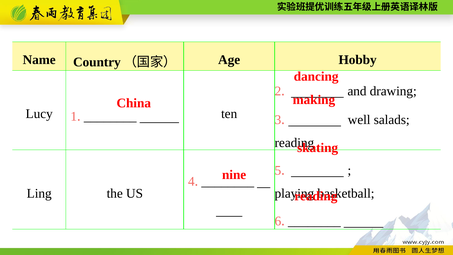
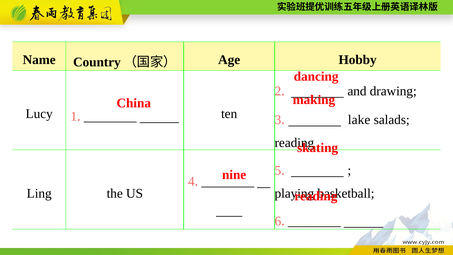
well: well -> lake
